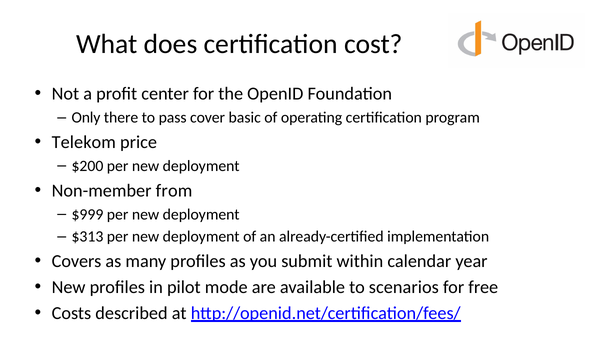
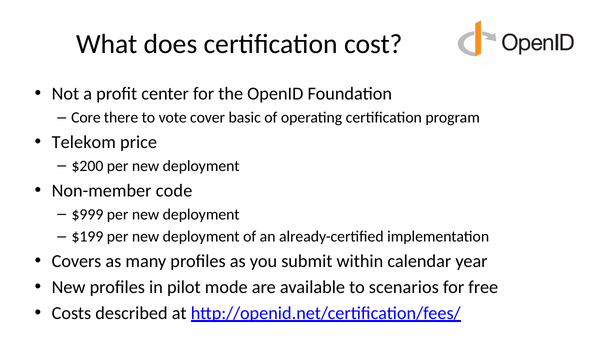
Only: Only -> Core
pass: pass -> vote
from: from -> code
$313: $313 -> $199
